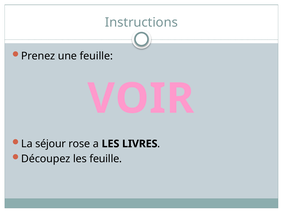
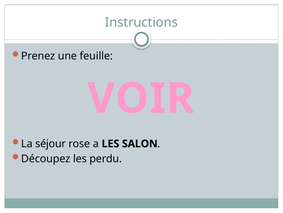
LIVRES: LIVRES -> SALON
les feuille: feuille -> perdu
